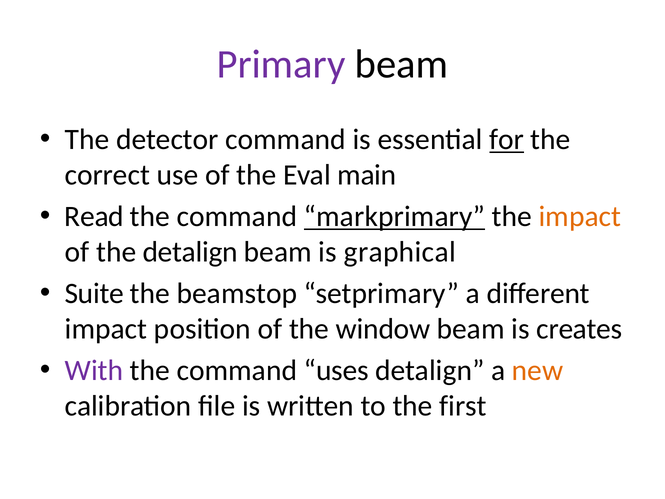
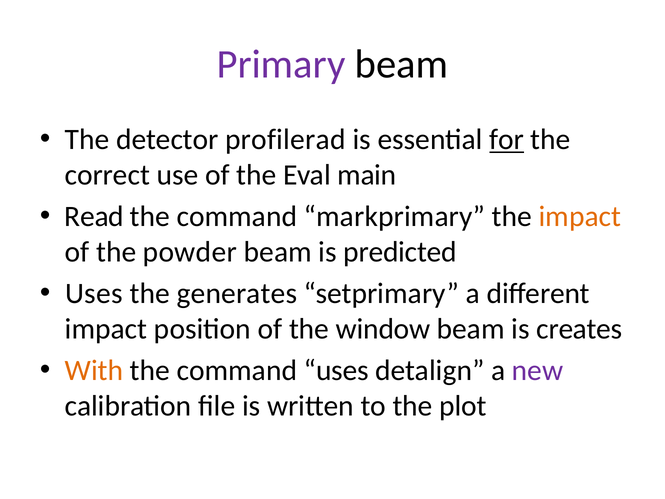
detector command: command -> profilerad
markprimary underline: present -> none
the detalign: detalign -> powder
graphical: graphical -> predicted
Suite at (94, 293): Suite -> Uses
beamstop: beamstop -> generates
With colour: purple -> orange
new colour: orange -> purple
first: first -> plot
